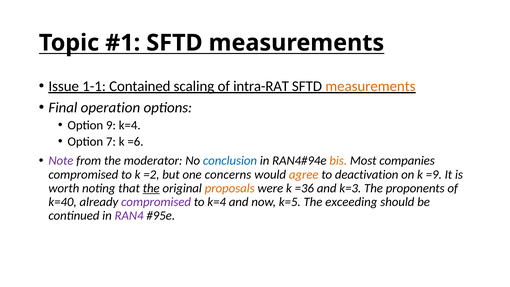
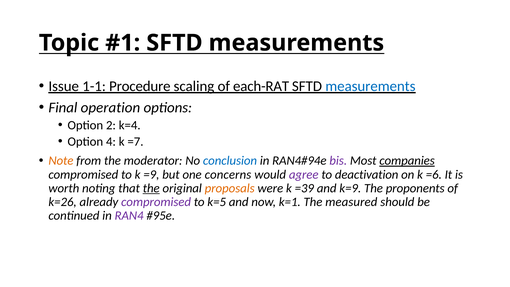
Contained: Contained -> Procedure
intra-RAT: intra-RAT -> each-RAT
measurements at (370, 86) colour: orange -> blue
9: 9 -> 2
7: 7 -> 4
=6: =6 -> =7
Note colour: purple -> orange
bis colour: orange -> purple
companies underline: none -> present
=2: =2 -> =9
agree colour: orange -> purple
=9: =9 -> =6
=36: =36 -> =39
k=3: k=3 -> k=9
k=40: k=40 -> k=26
to k=4: k=4 -> k=5
k=5: k=5 -> k=1
exceeding: exceeding -> measured
